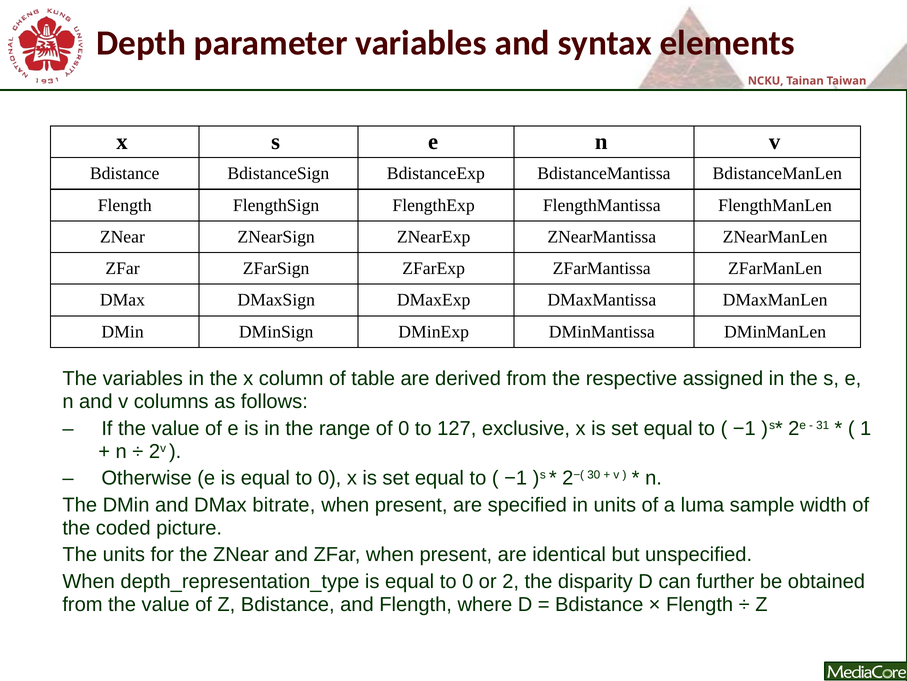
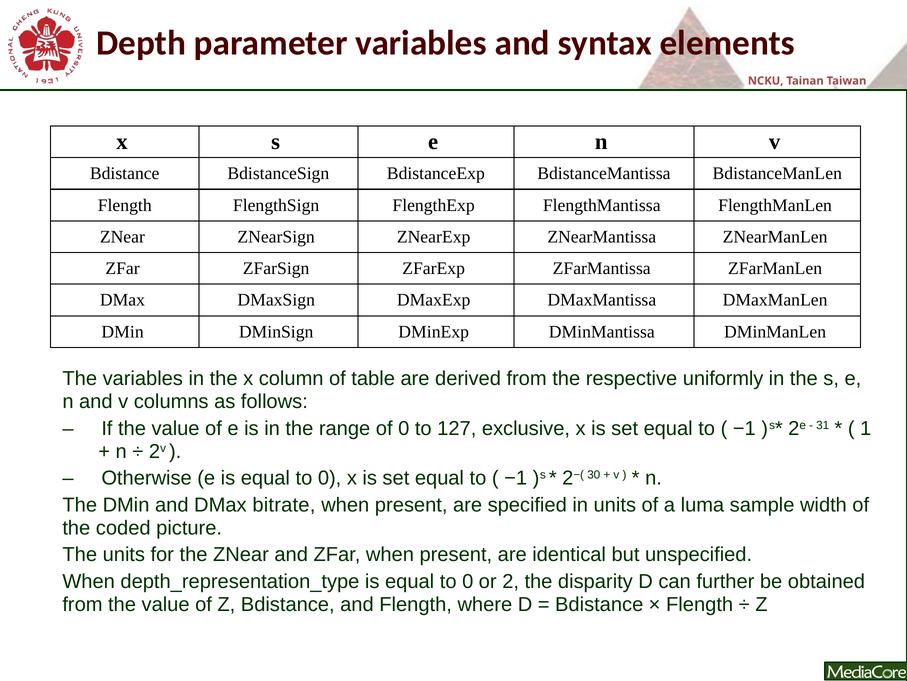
assigned: assigned -> uniformly
